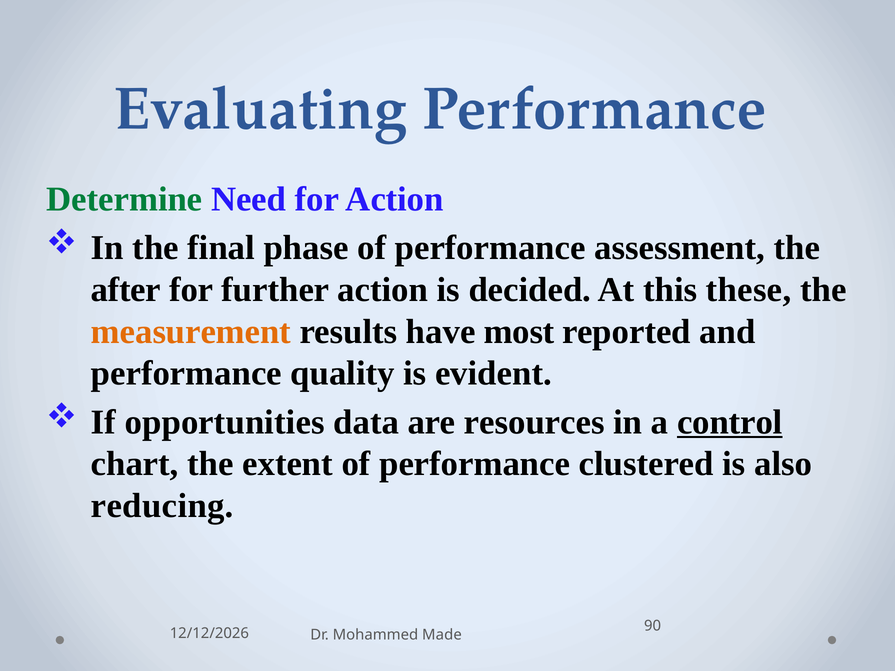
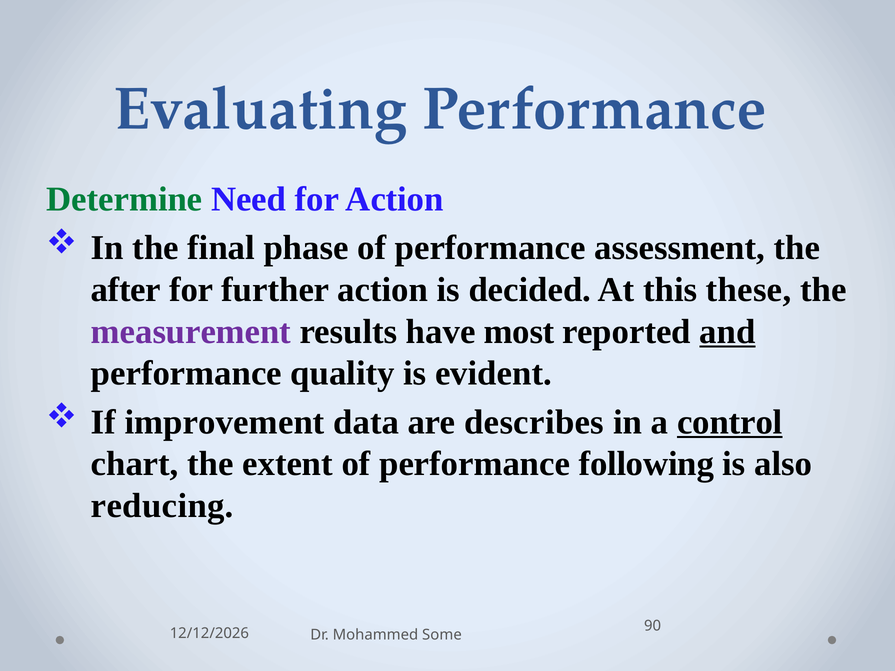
measurement colour: orange -> purple
and underline: none -> present
opportunities: opportunities -> improvement
resources: resources -> describes
clustered: clustered -> following
Made: Made -> Some
